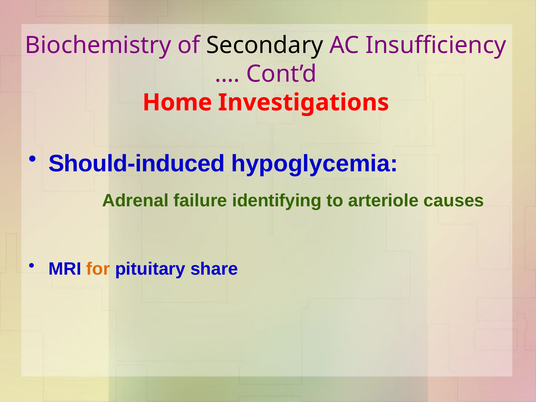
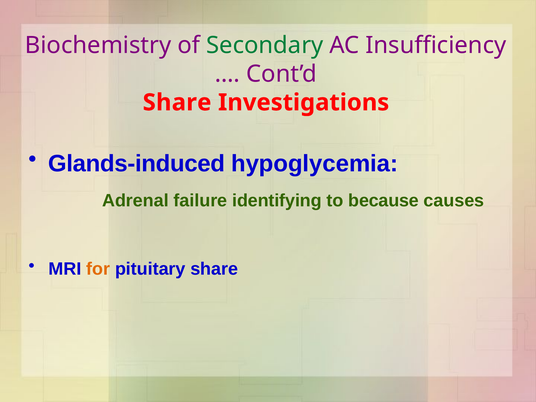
Secondary colour: black -> green
Home at (177, 103): Home -> Share
Should-induced: Should-induced -> Glands-induced
arteriole: arteriole -> because
